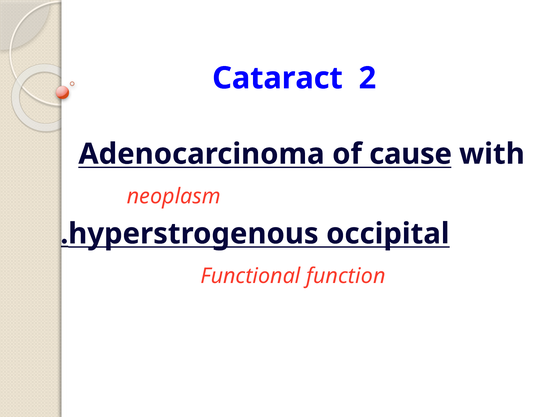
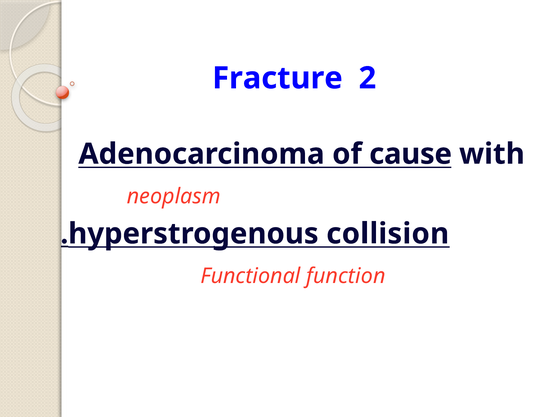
Cataract: Cataract -> Fracture
occipital: occipital -> collision
